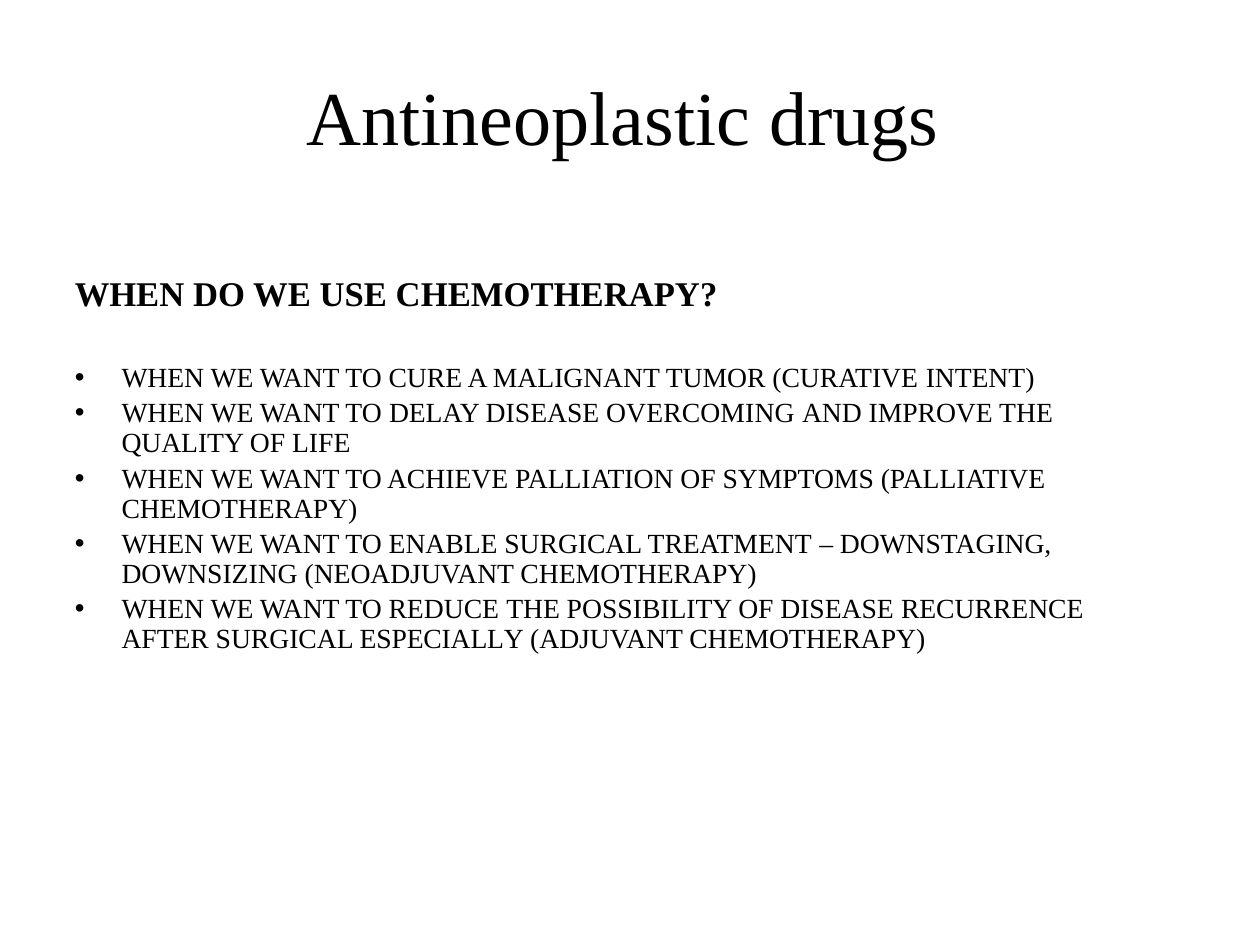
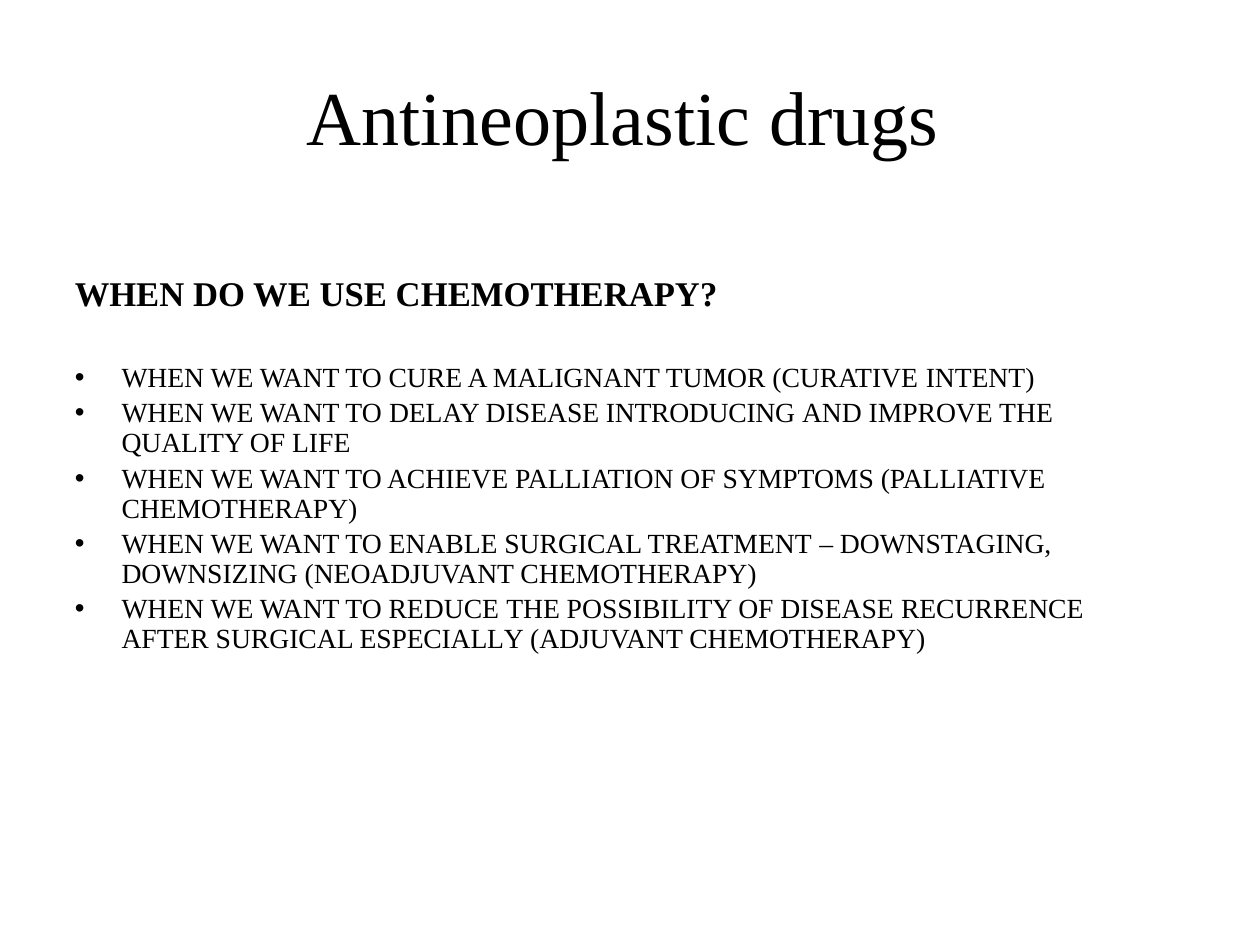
OVERCOMING: OVERCOMING -> INTRODUCING
